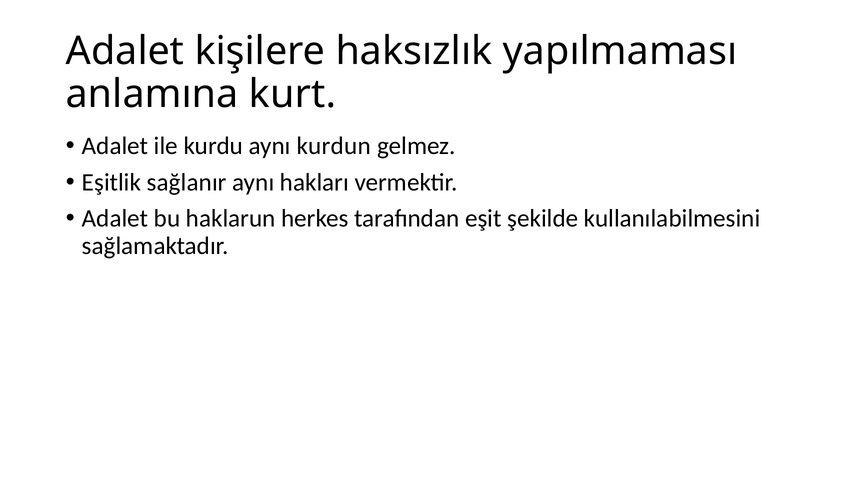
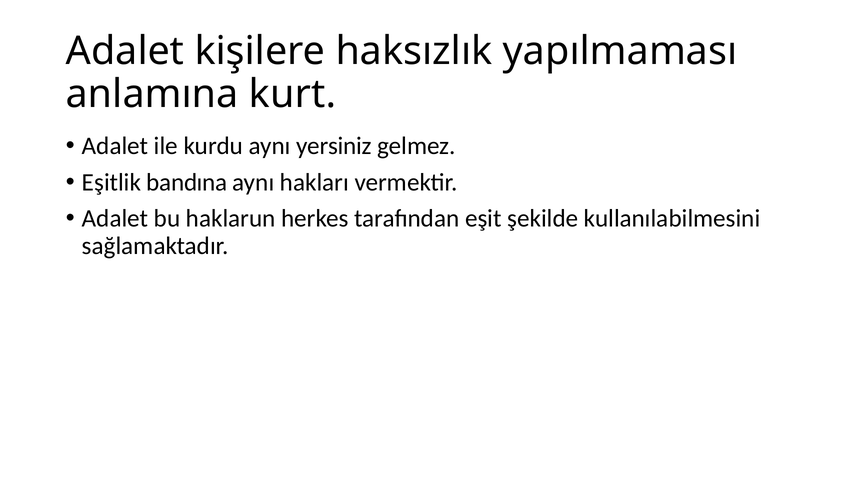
kurdun: kurdun -> yersiniz
sağlanır: sağlanır -> bandına
